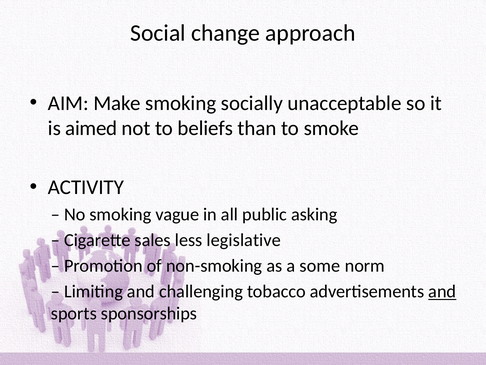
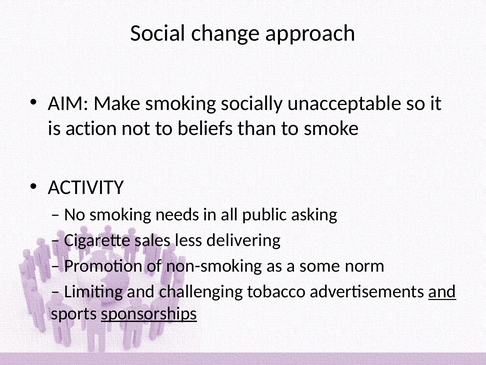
aimed: aimed -> action
vague: vague -> needs
legislative: legislative -> delivering
sponsorships underline: none -> present
